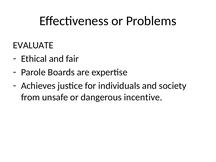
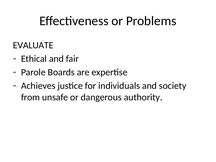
incentive: incentive -> authority
